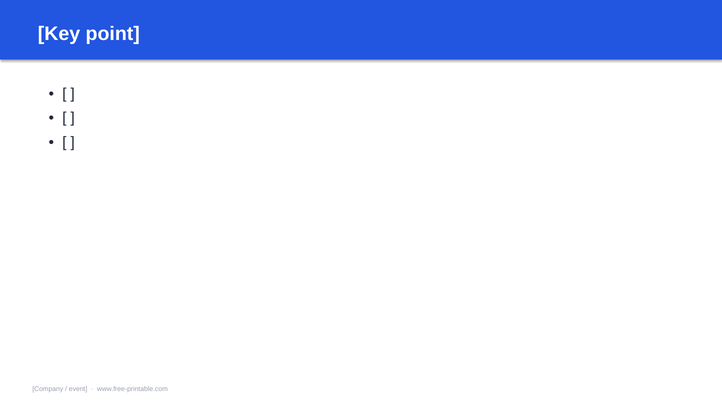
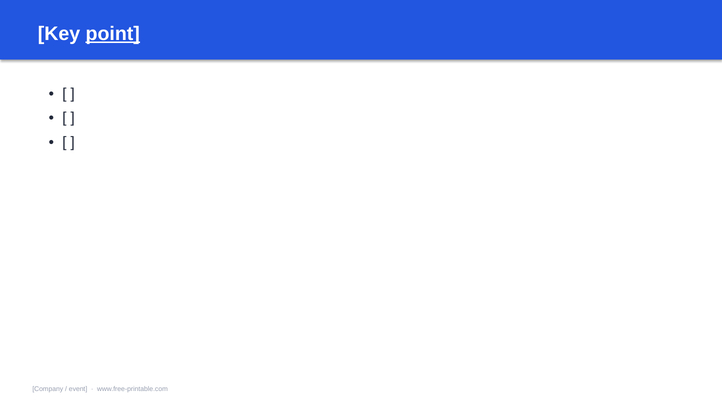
point underline: none -> present
